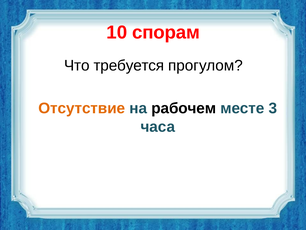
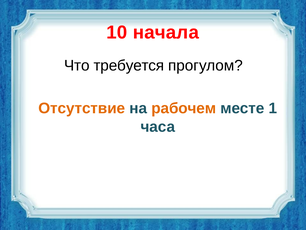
спорам: спорам -> начала
рабочем colour: black -> orange
3: 3 -> 1
